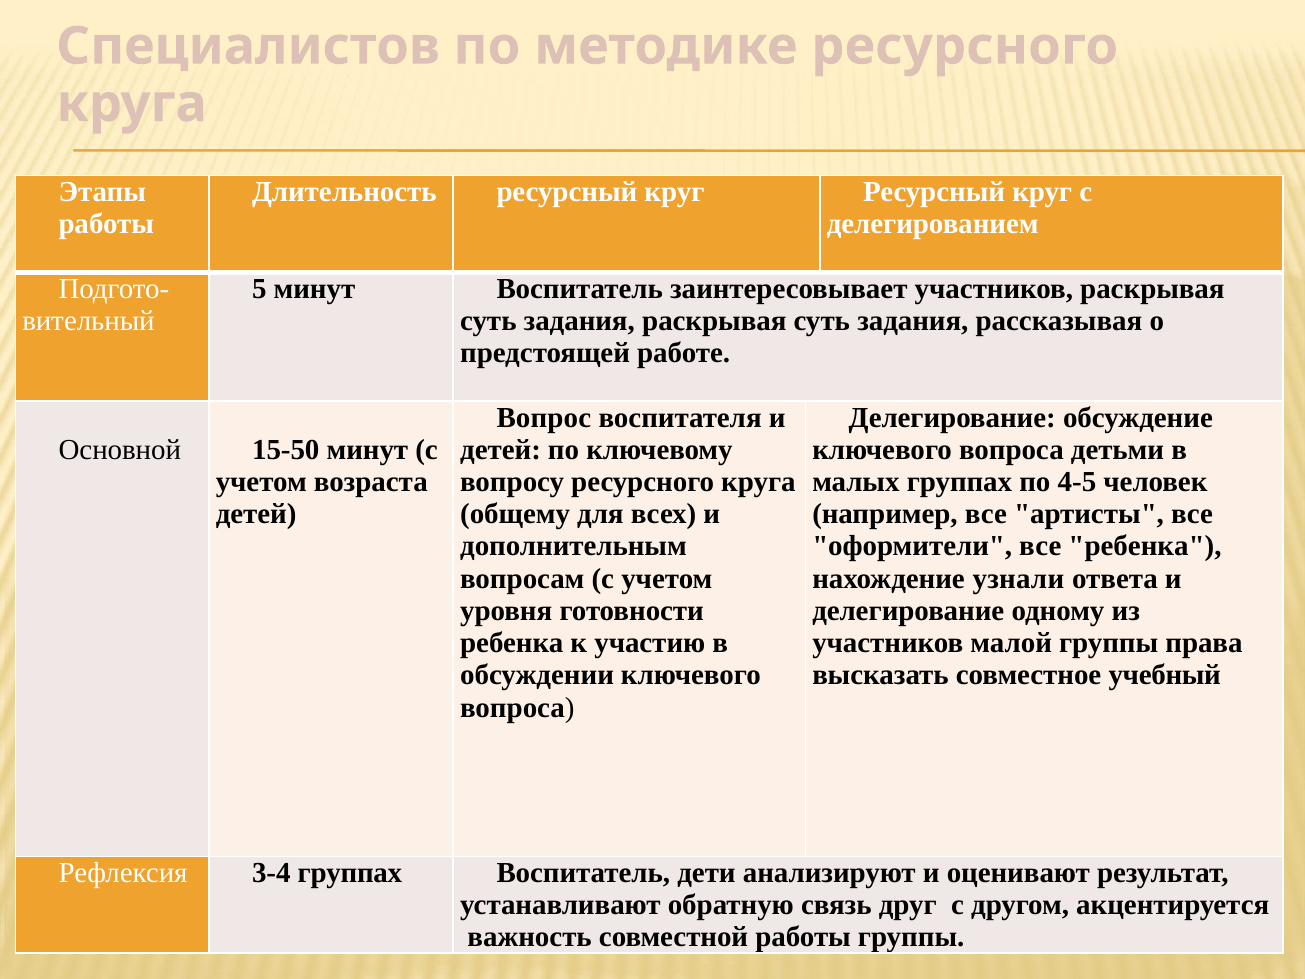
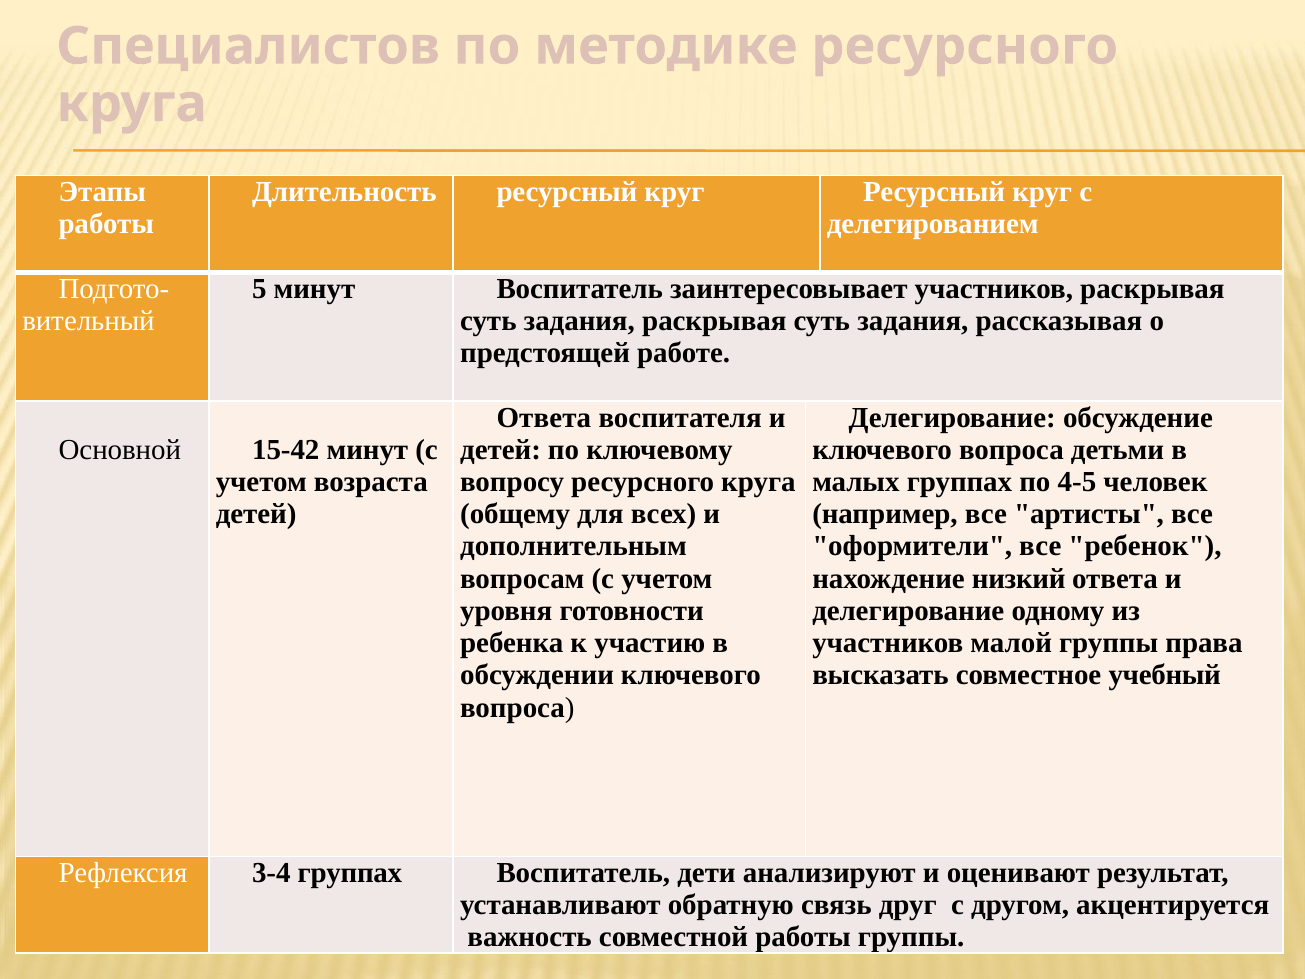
Вопрос at (544, 417): Вопрос -> Ответа
15-50: 15-50 -> 15-42
все ребенка: ребенка -> ребенок
узнали: узнали -> низкий
